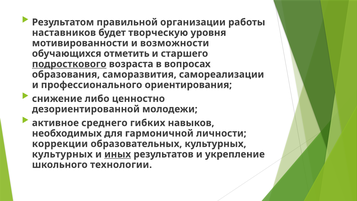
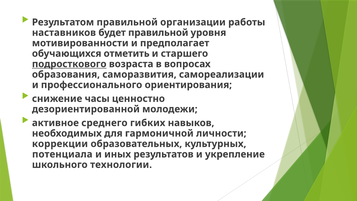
будет творческую: творческую -> правильной
возможности: возможности -> предполагает
либо: либо -> часы
культурных at (62, 154): культурных -> потенциала
иных underline: present -> none
